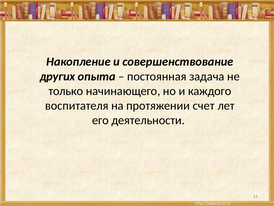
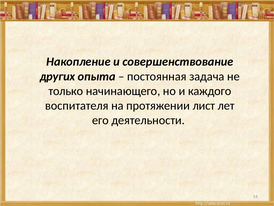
счет: счет -> лист
